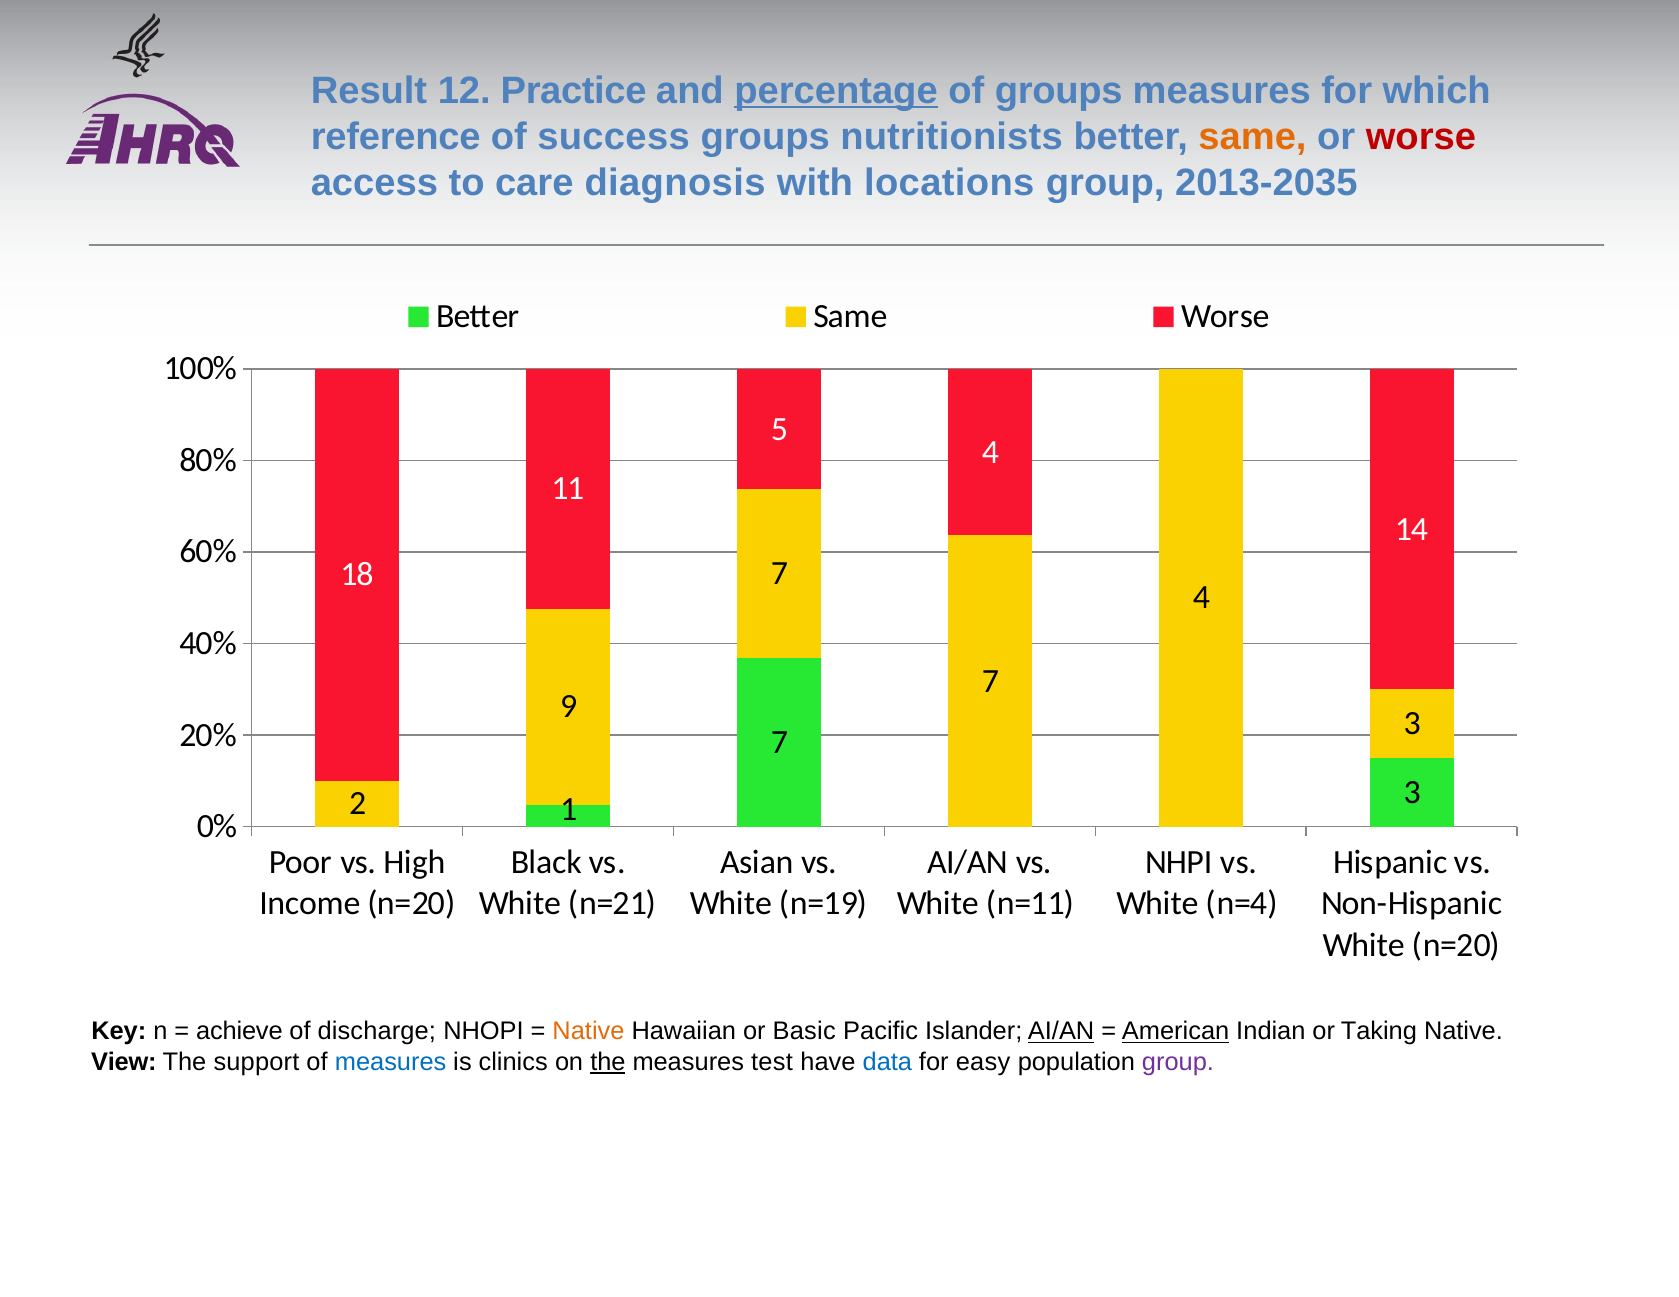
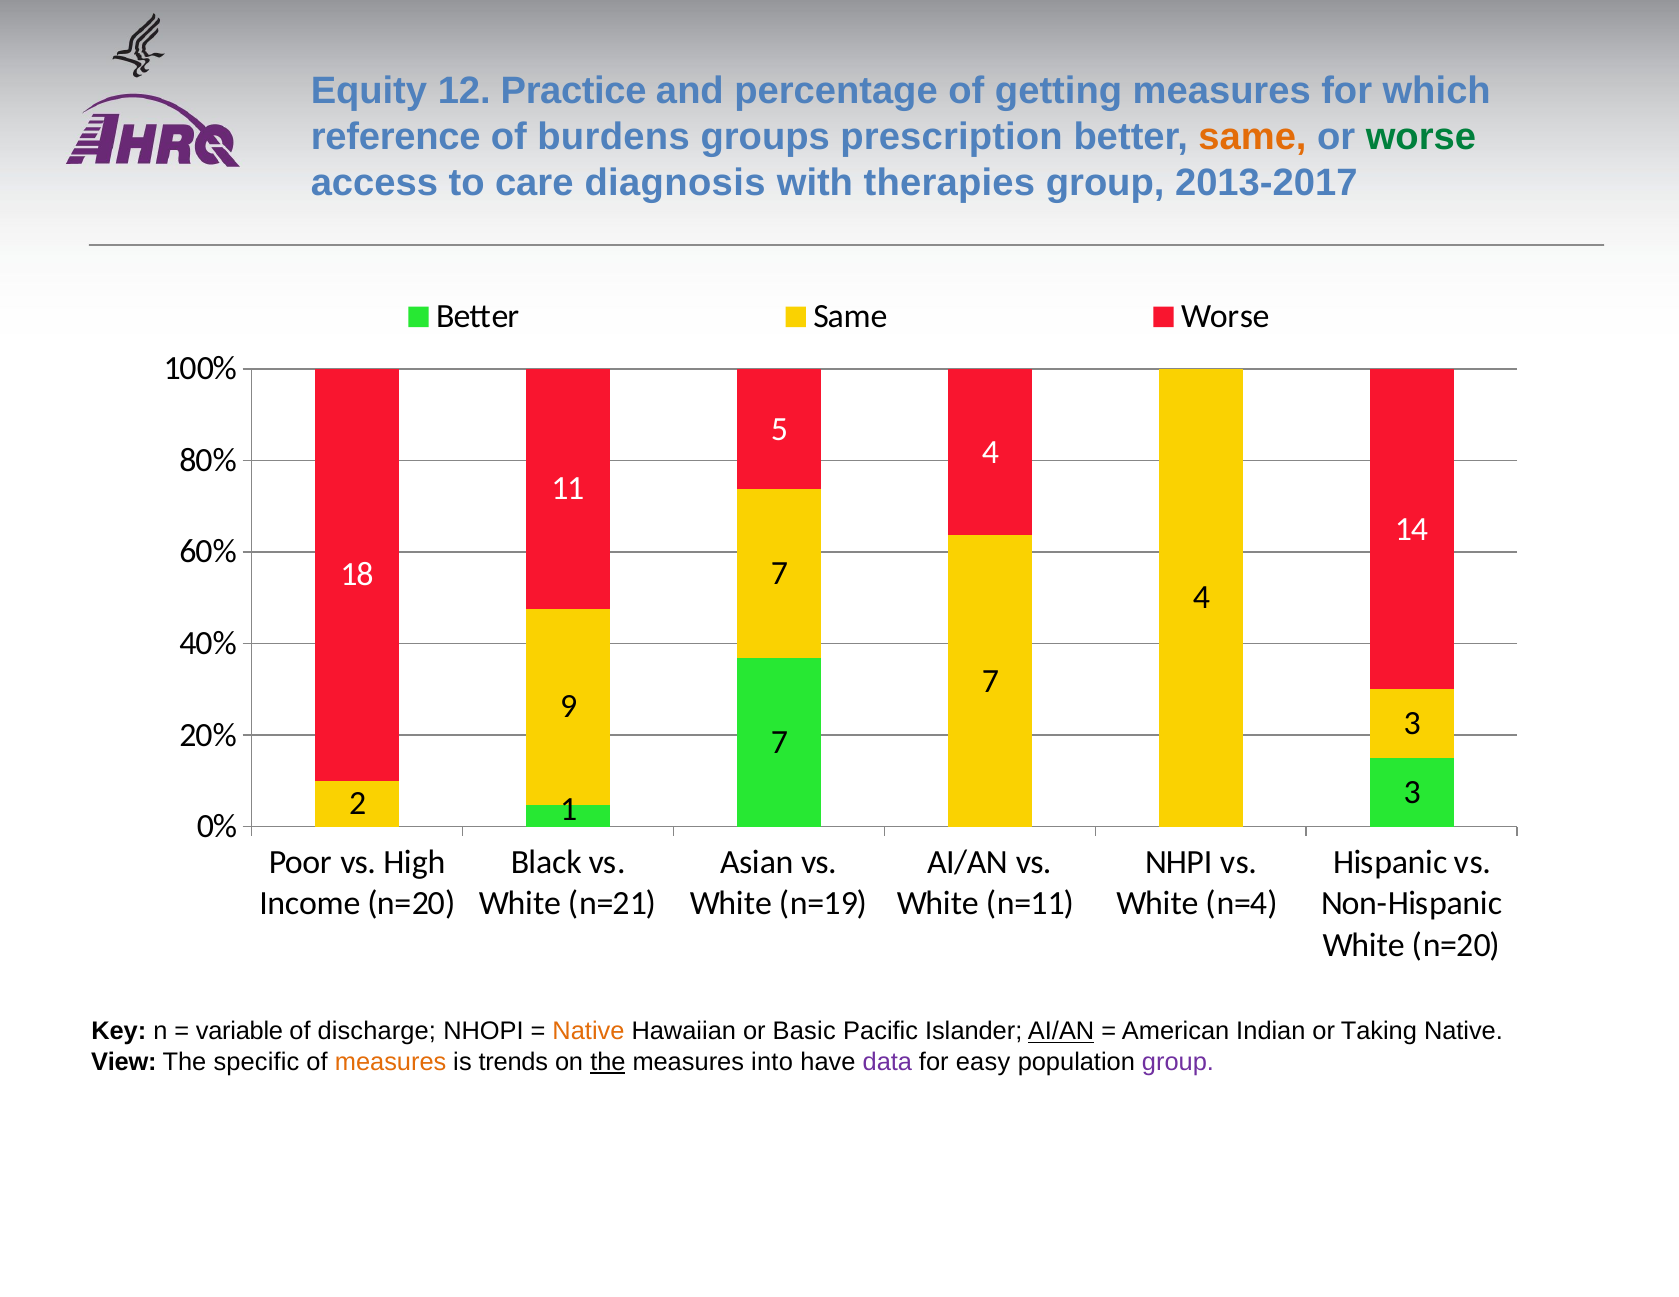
Result: Result -> Equity
percentage underline: present -> none
of groups: groups -> getting
success: success -> burdens
nutritionists: nutritionists -> prescription
worse at (1421, 137) colour: red -> green
locations: locations -> therapies
2013-2035: 2013-2035 -> 2013-2017
achieve: achieve -> variable
American underline: present -> none
support: support -> specific
measures at (391, 1062) colour: blue -> orange
clinics: clinics -> trends
test: test -> into
data colour: blue -> purple
